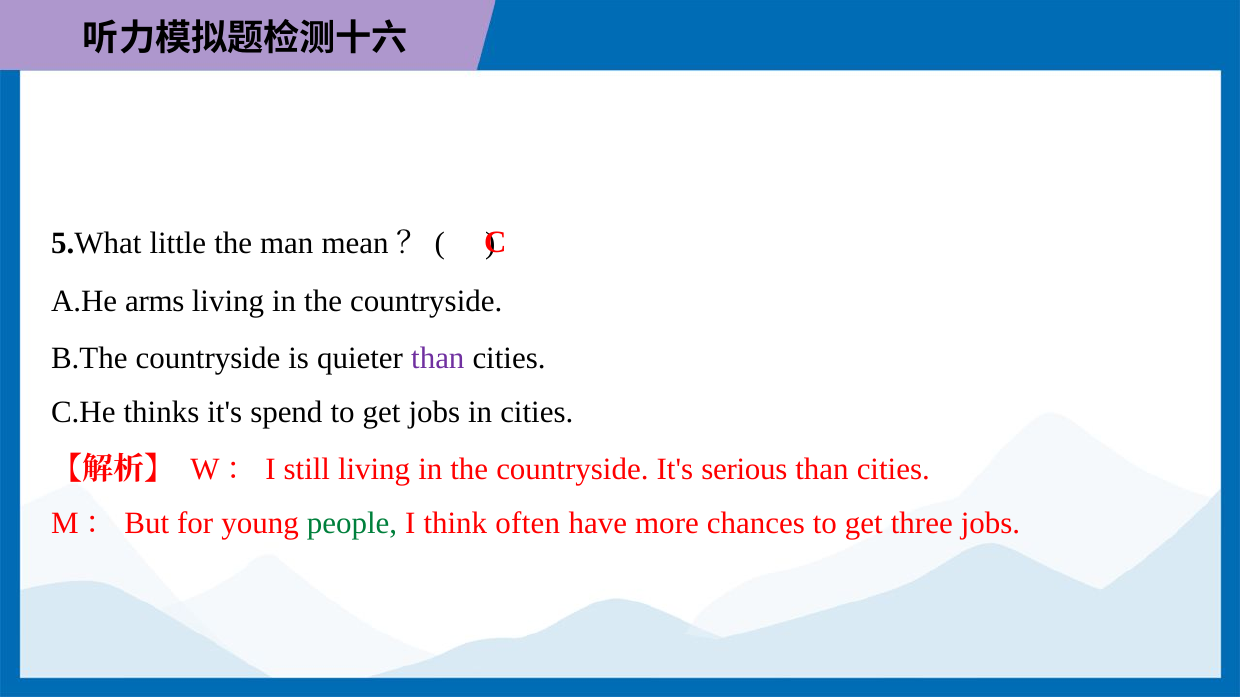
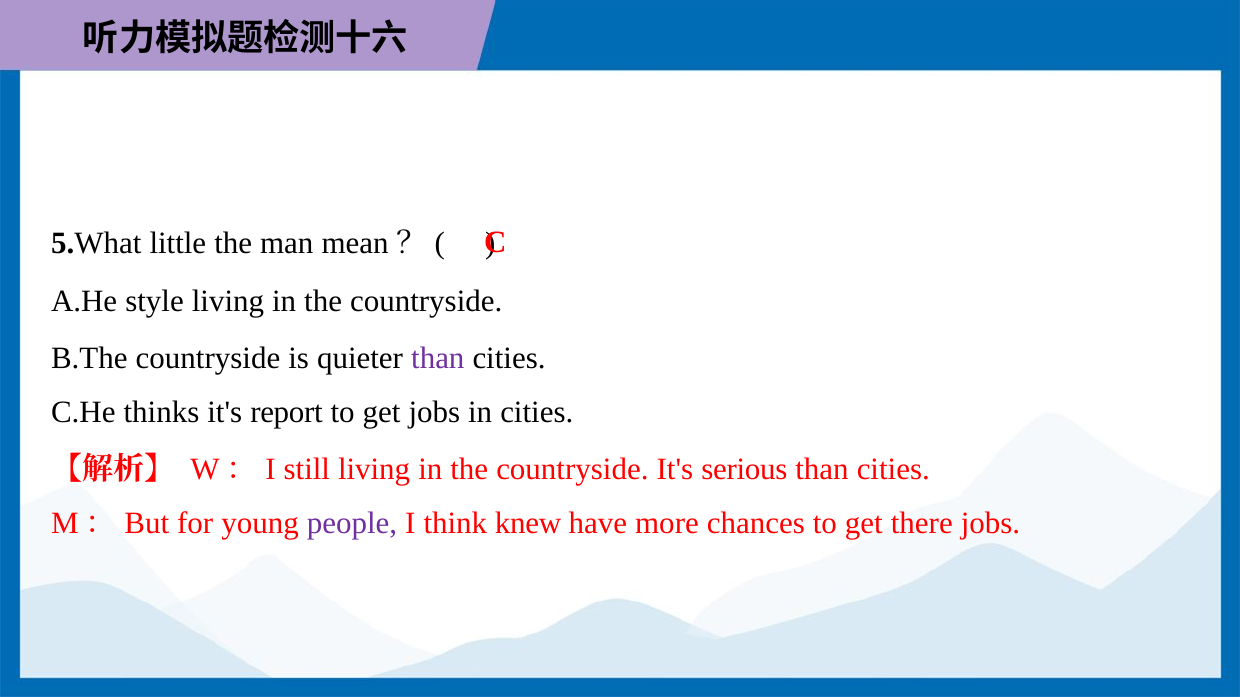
arms: arms -> style
spend: spend -> report
people colour: green -> purple
often: often -> knew
three: three -> there
